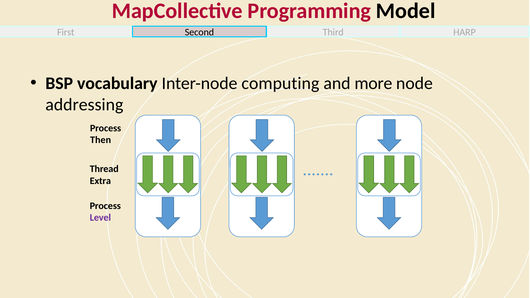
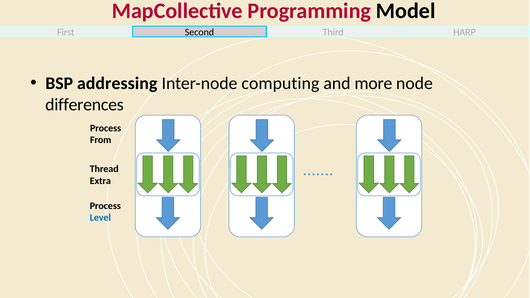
vocabulary: vocabulary -> addressing
addressing: addressing -> differences
Then: Then -> From
Level colour: purple -> blue
